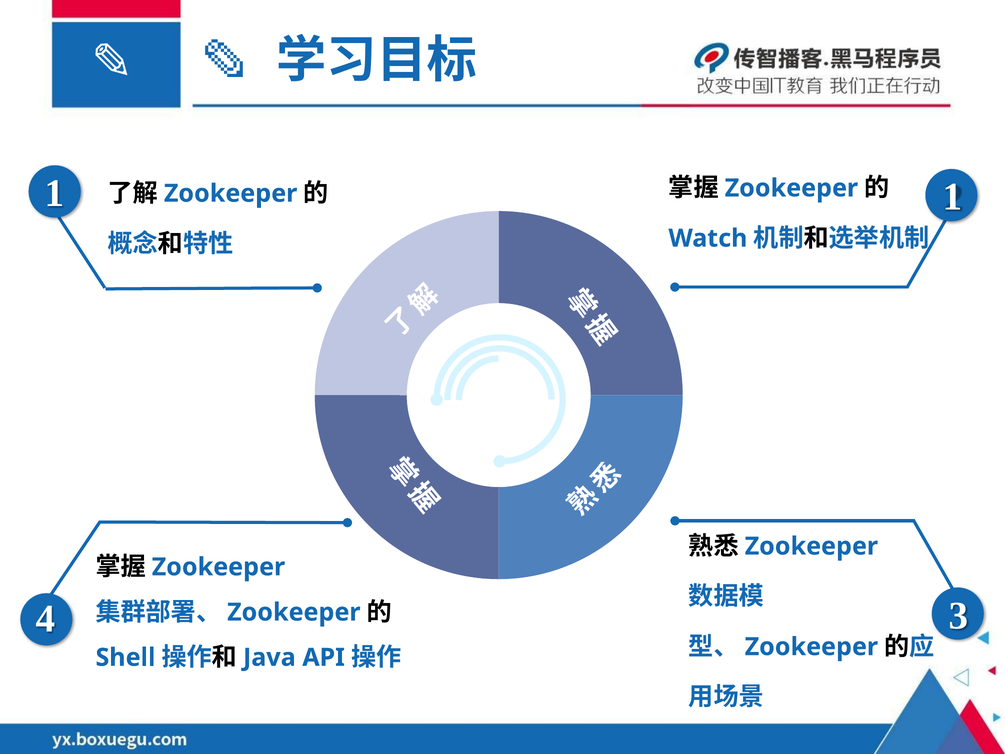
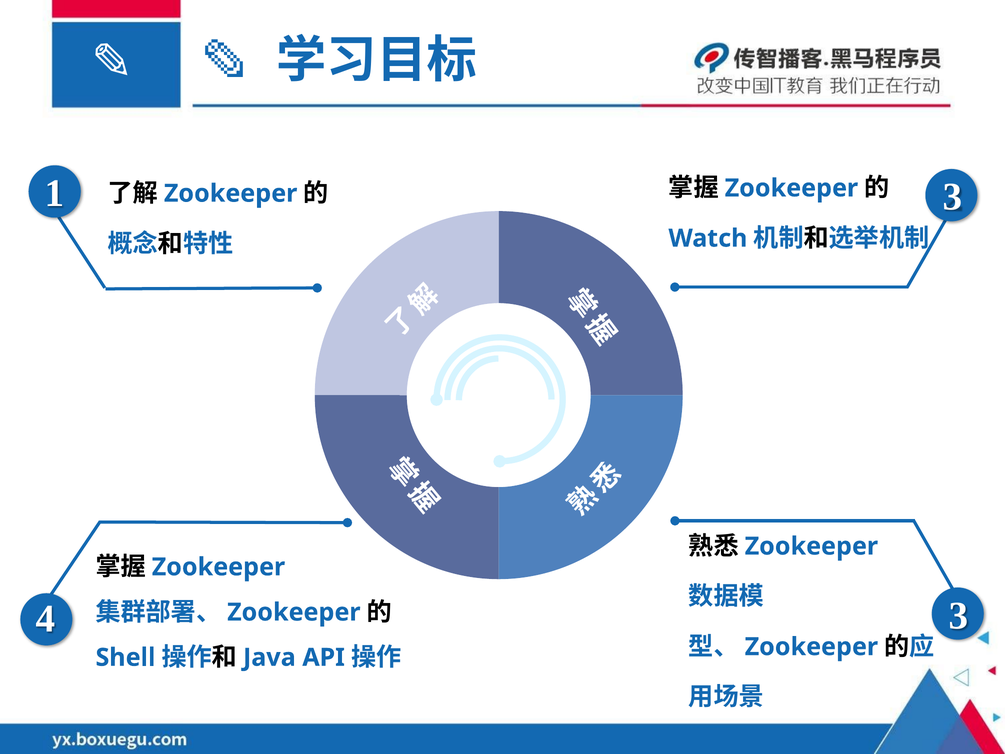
1 1: 1 -> 3
